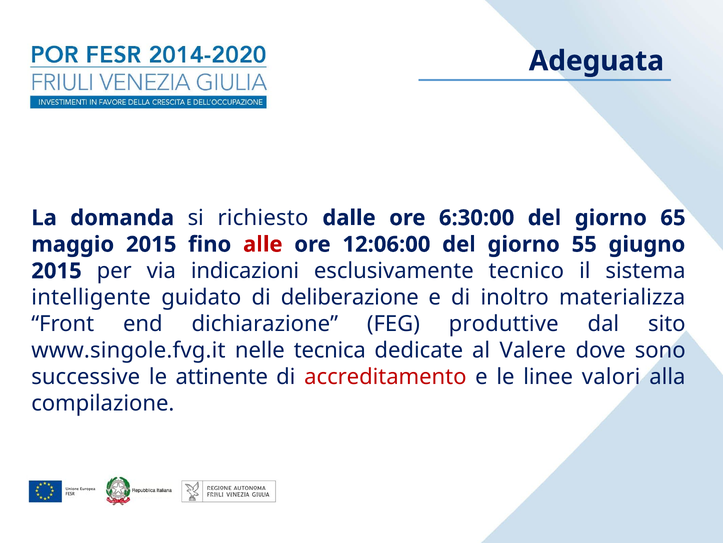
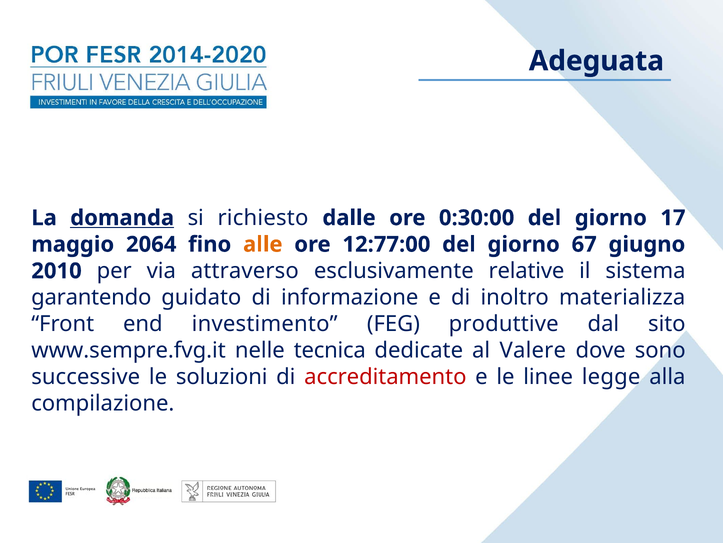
domanda underline: none -> present
6:30:00: 6:30:00 -> 0:30:00
65: 65 -> 17
maggio 2015: 2015 -> 2064
alle colour: red -> orange
12:06:00: 12:06:00 -> 12:77:00
55: 55 -> 67
2015 at (57, 271): 2015 -> 2010
indicazioni: indicazioni -> attraverso
tecnico: tecnico -> relative
intelligente: intelligente -> garantendo
deliberazione: deliberazione -> informazione
dichiarazione: dichiarazione -> investimento
www.singole.fvg.it: www.singole.fvg.it -> www.sempre.fvg.it
attinente: attinente -> soluzioni
valori: valori -> legge
